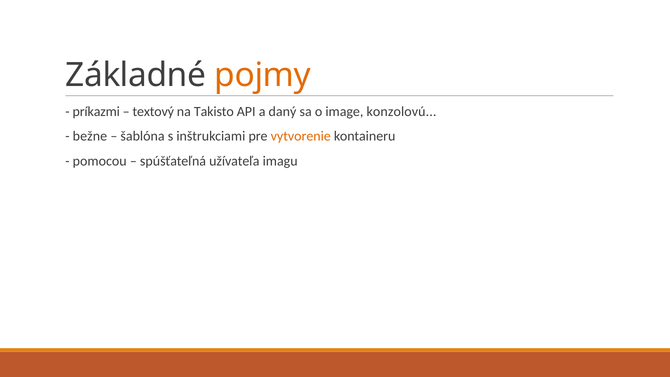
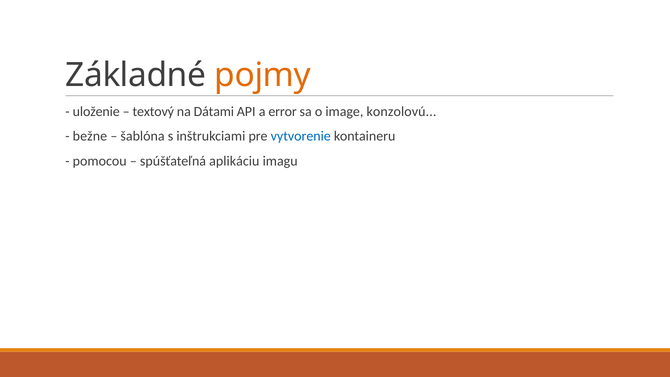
príkazmi: príkazmi -> uloženie
Takisto: Takisto -> Dátami
daný: daný -> error
vytvorenie colour: orange -> blue
užívateľa: užívateľa -> aplikáciu
